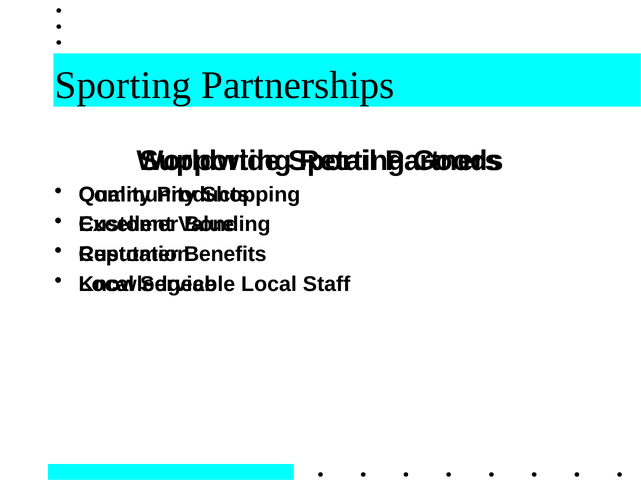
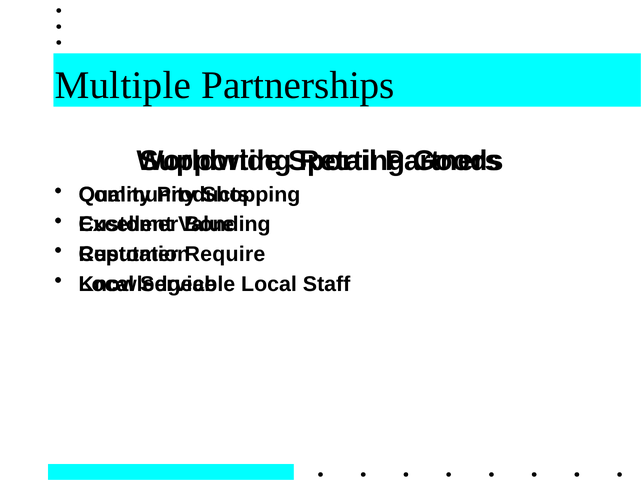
Sporting at (123, 86): Sporting -> Multiple
Benefits: Benefits -> Require
